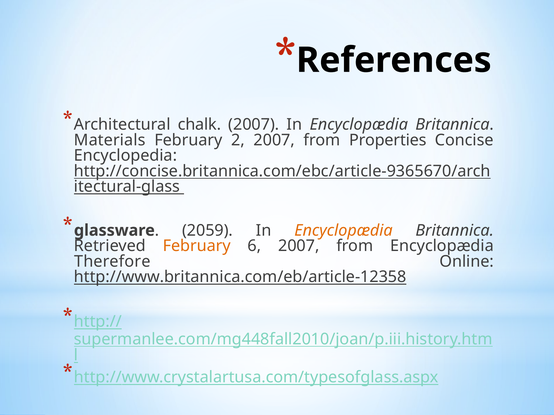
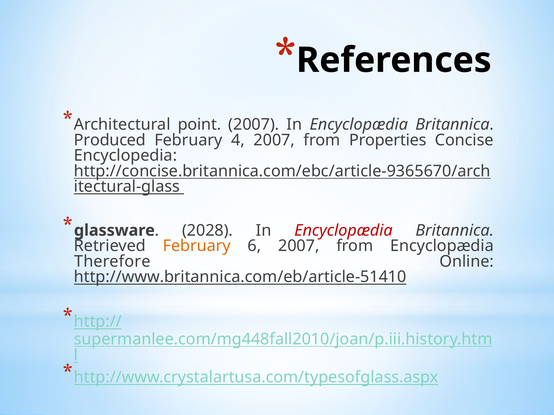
chalk: chalk -> point
Materials: Materials -> Produced
2: 2 -> 4
2059: 2059 -> 2028
Encyclopædia at (343, 231) colour: orange -> red
http://www.britannica.com/eb/article-12358: http://www.britannica.com/eb/article-12358 -> http://www.britannica.com/eb/article-51410
